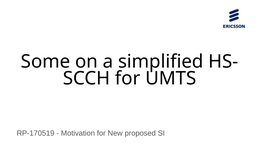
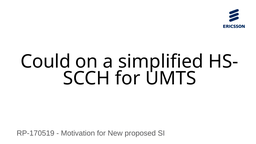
Some: Some -> Could
